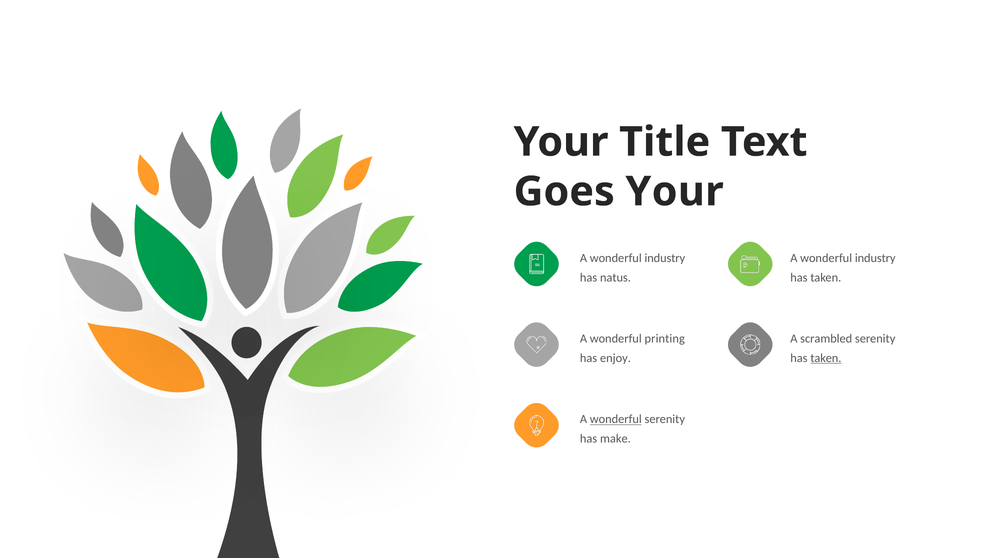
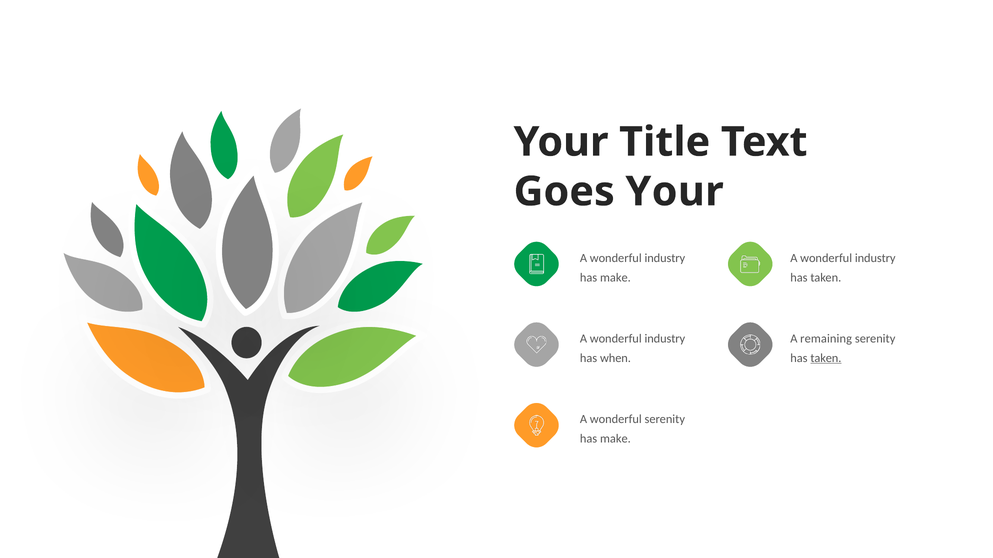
natus at (615, 278): natus -> make
printing at (665, 339): printing -> industry
scrambled: scrambled -> remaining
enjoy: enjoy -> when
wonderful at (616, 420) underline: present -> none
